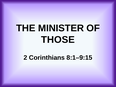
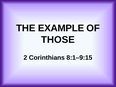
MINISTER: MINISTER -> EXAMPLE
